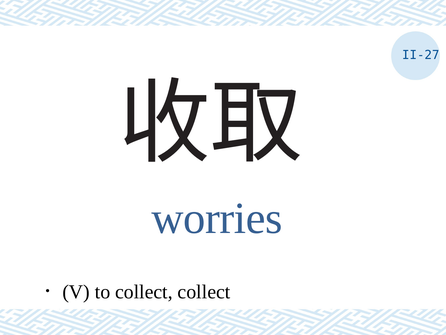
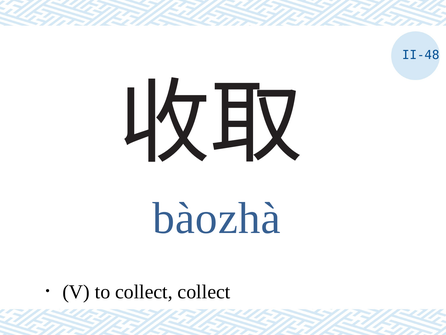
II-27: II-27 -> II-48
worries: worries -> bàozhà
